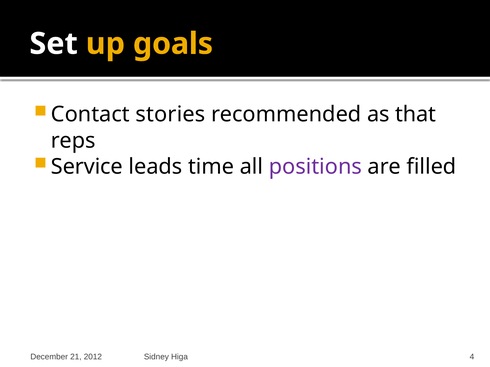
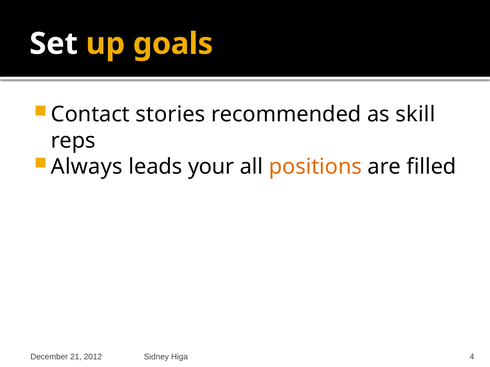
that: that -> skill
Service: Service -> Always
time: time -> your
positions colour: purple -> orange
